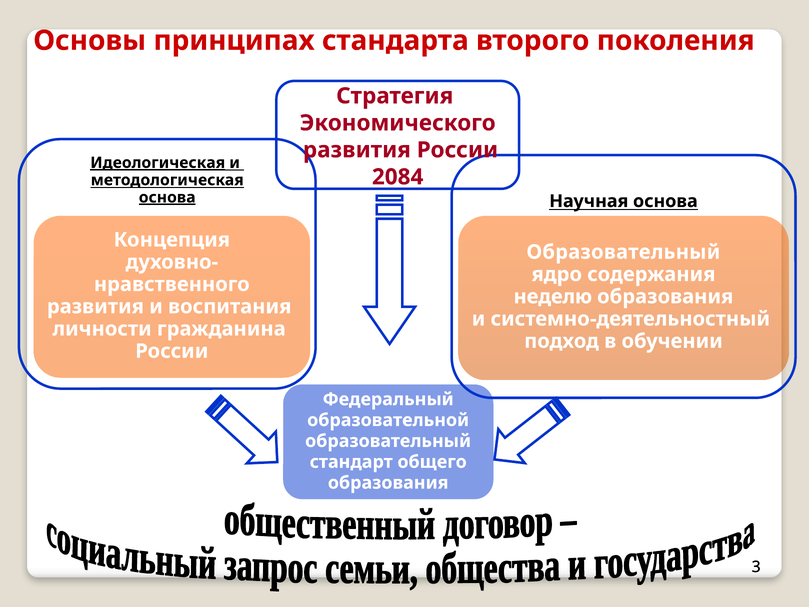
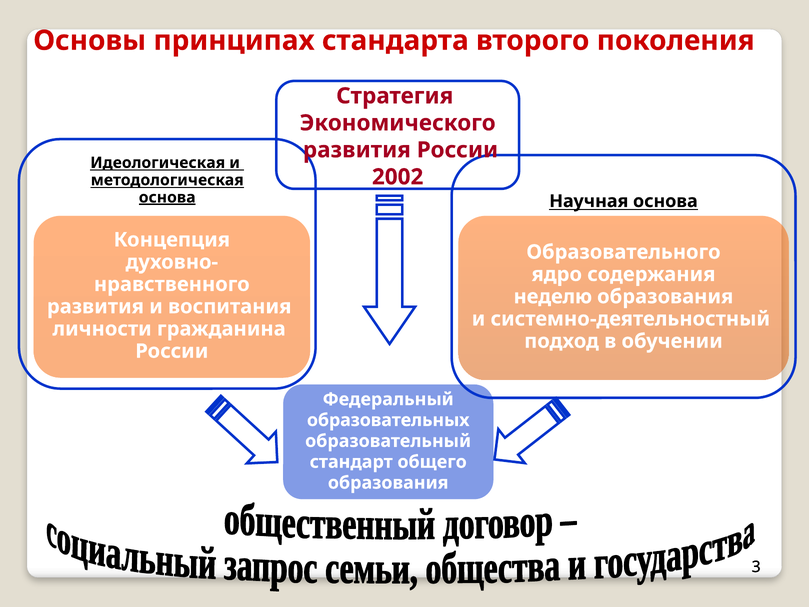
Идеологическая underline: present -> none
2084: 2084 -> 2002
Образовательный at (623, 252): Образовательный -> Образовательного
образовательной: образовательной -> образовательных
